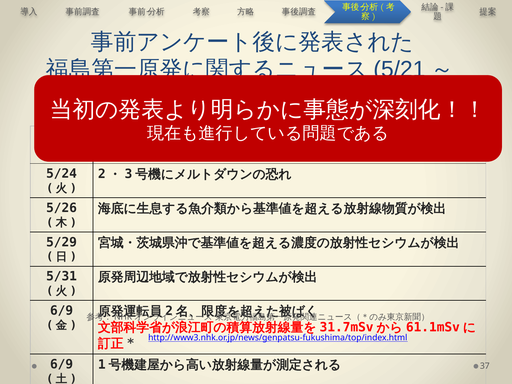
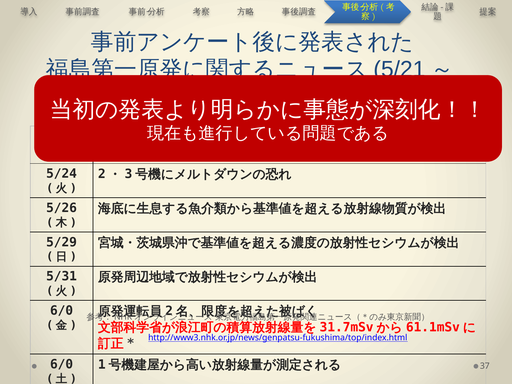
6/9 at (62, 311): 6/9 -> 6/0
6/9 at (62, 364): 6/9 -> 6/0
